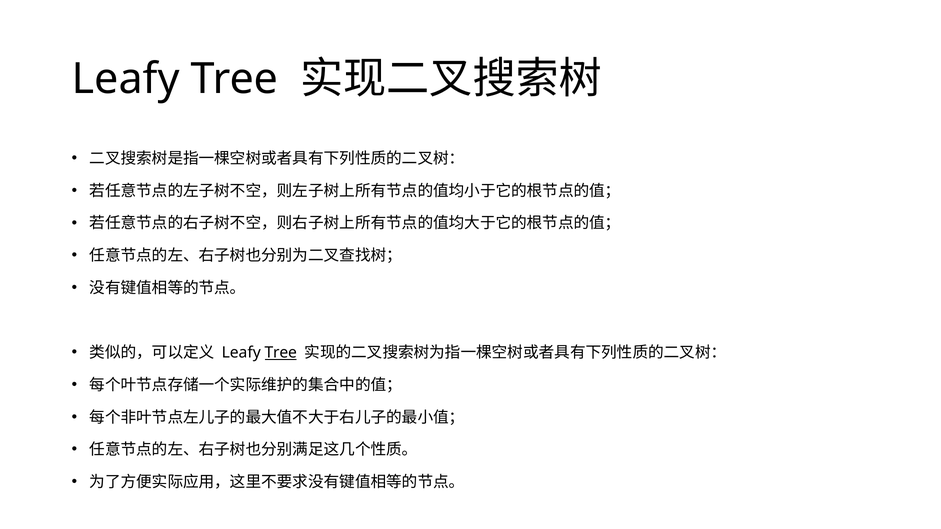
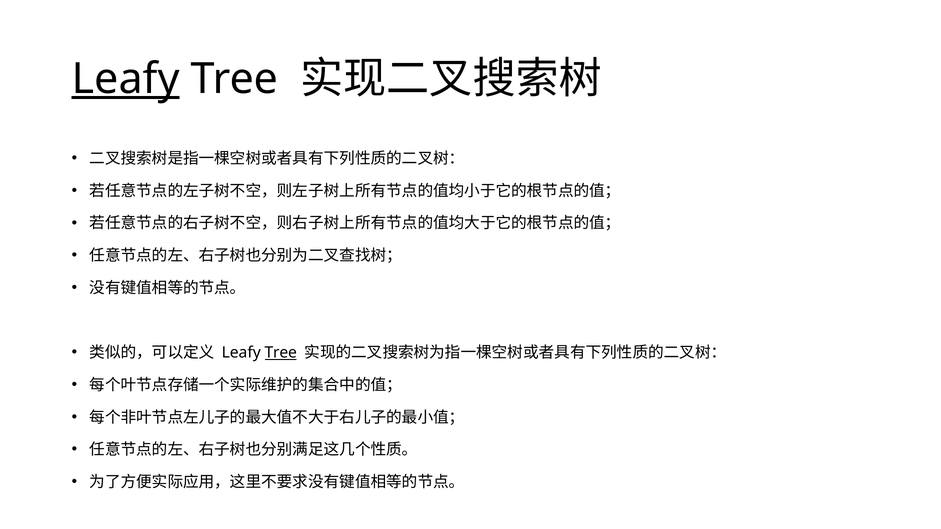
Leafy at (126, 79) underline: none -> present
